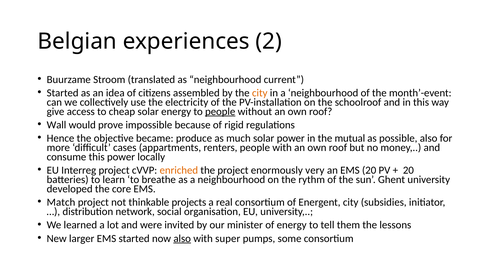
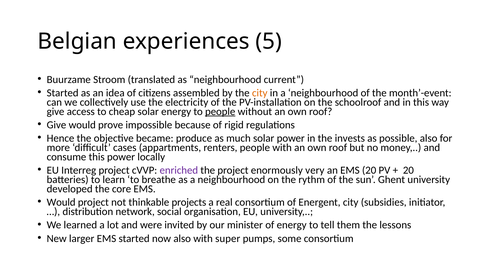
2: 2 -> 5
Wall at (57, 125): Wall -> Give
mutual: mutual -> invests
enriched colour: orange -> purple
Match at (61, 202): Match -> Would
also at (182, 238) underline: present -> none
